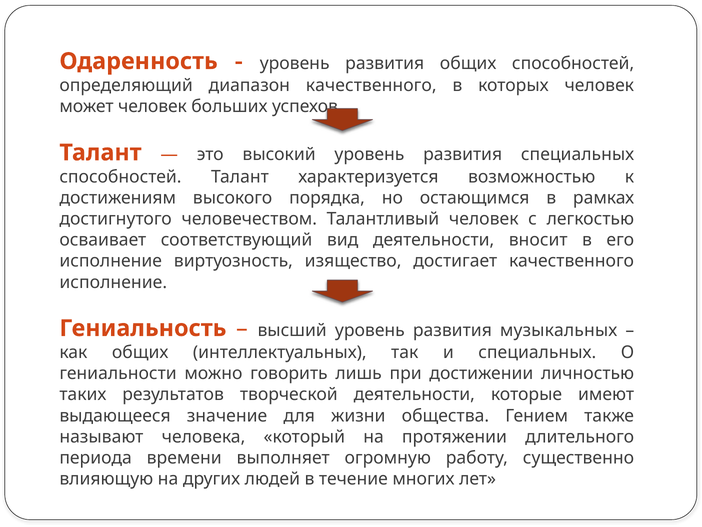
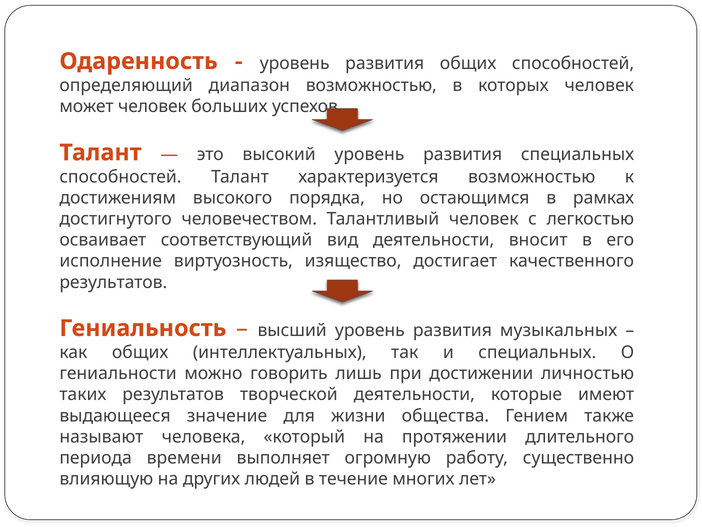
диапазон качественного: качественного -> возможностью
исполнение at (113, 282): исполнение -> результатов
